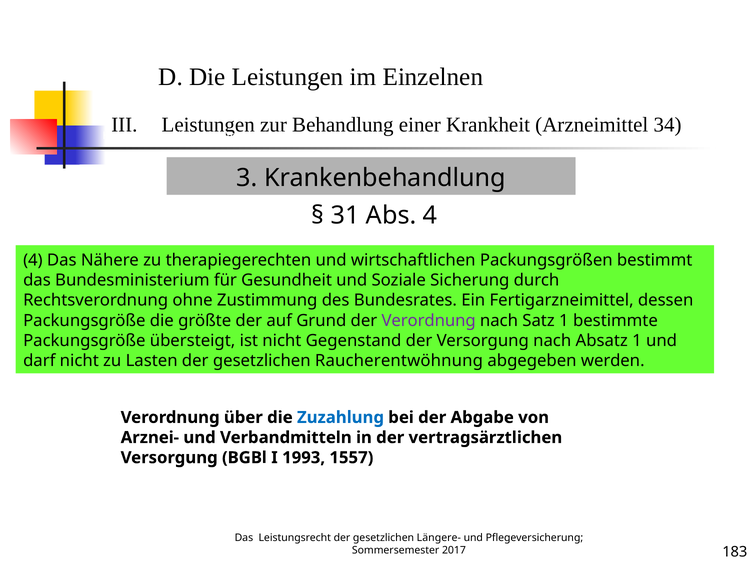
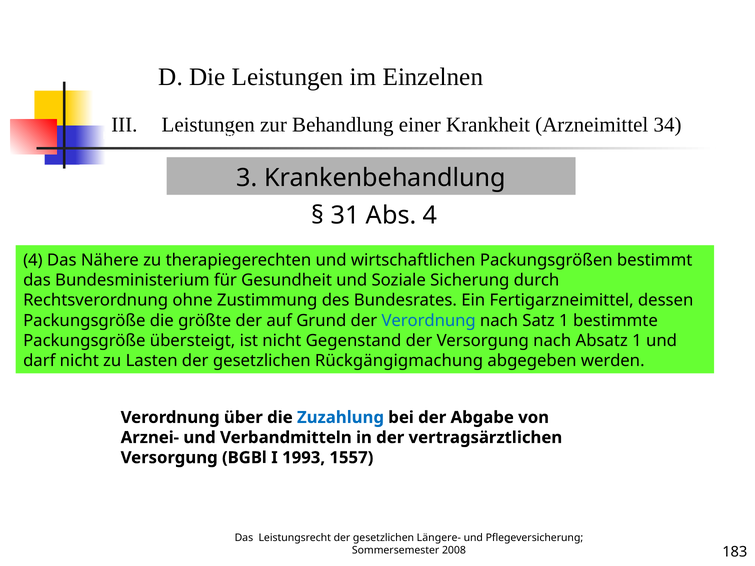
Verordnung at (429, 321) colour: purple -> blue
Raucherentwöhnung: Raucherentwöhnung -> Rückgängigmachung
2017: 2017 -> 2008
